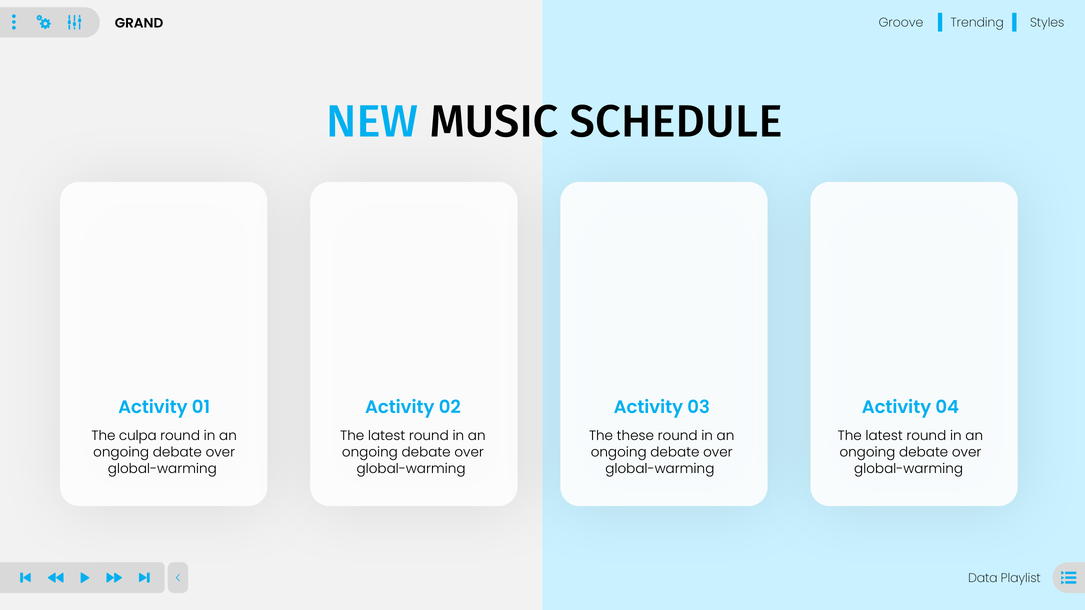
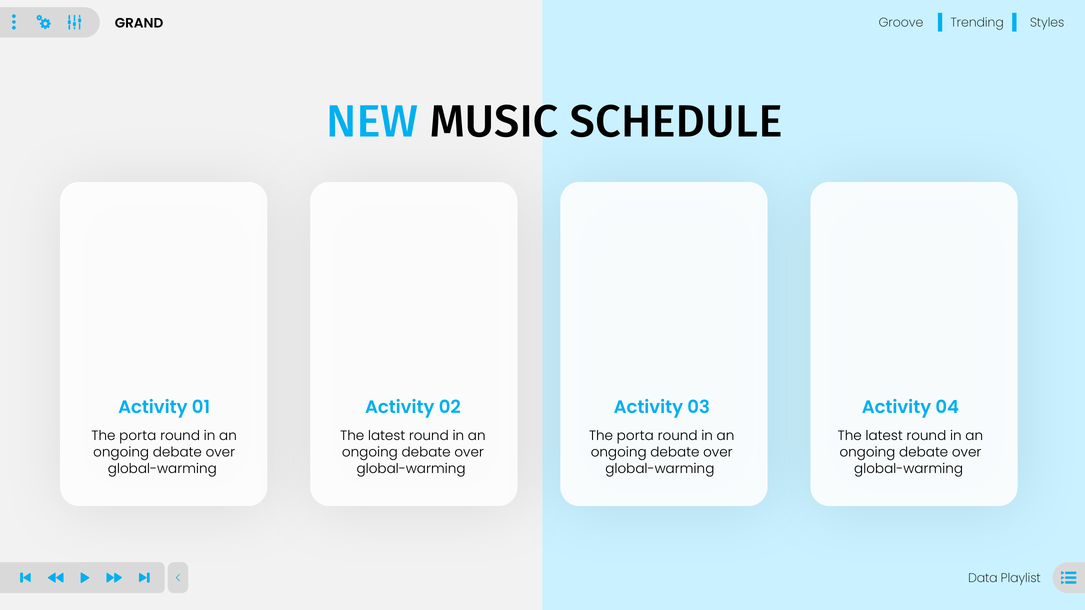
culpa at (138, 436): culpa -> porta
these at (635, 436): these -> porta
